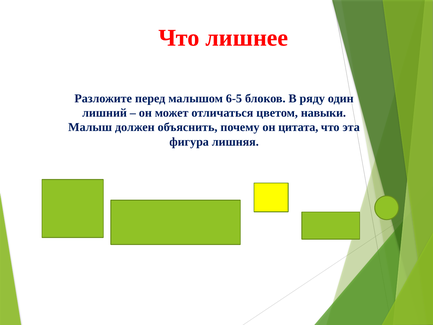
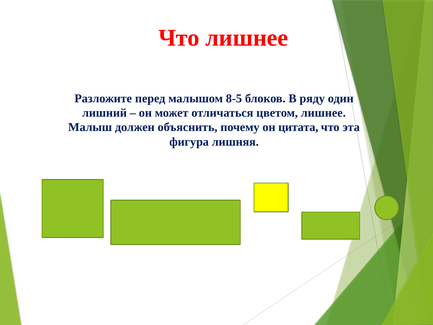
6-5: 6-5 -> 8-5
цветом навыки: навыки -> лишнее
